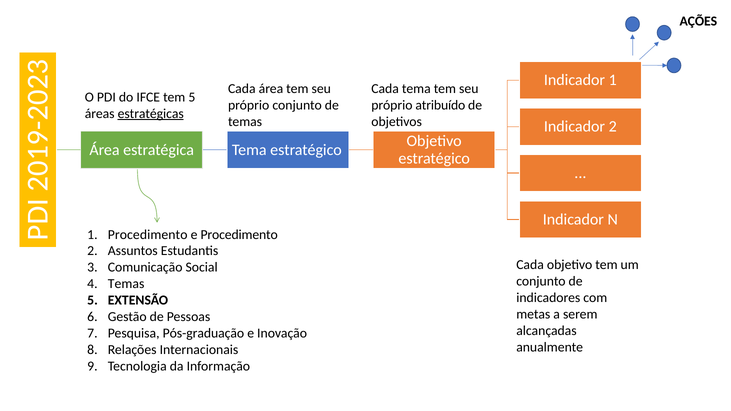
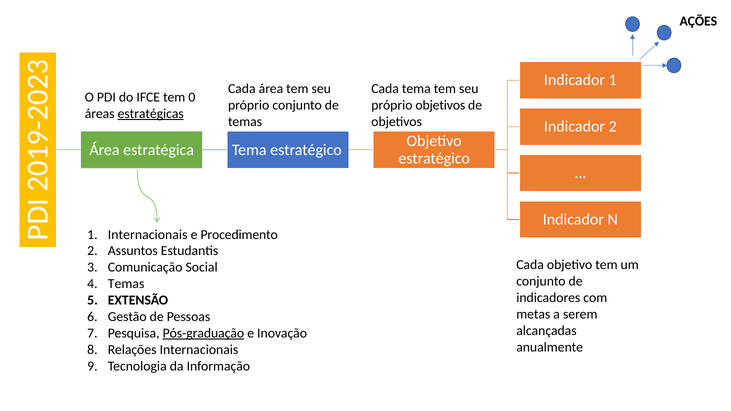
tem 5: 5 -> 0
próprio atribuído: atribuído -> objetivos
Procedimento at (148, 235): Procedimento -> Internacionais
Pós-graduação underline: none -> present
